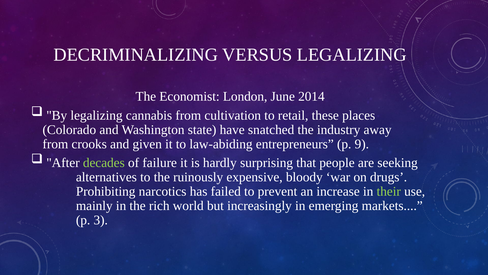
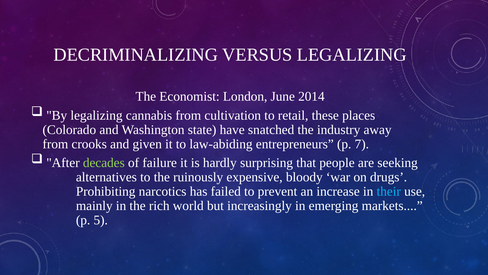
9: 9 -> 7
their colour: light green -> light blue
3: 3 -> 5
